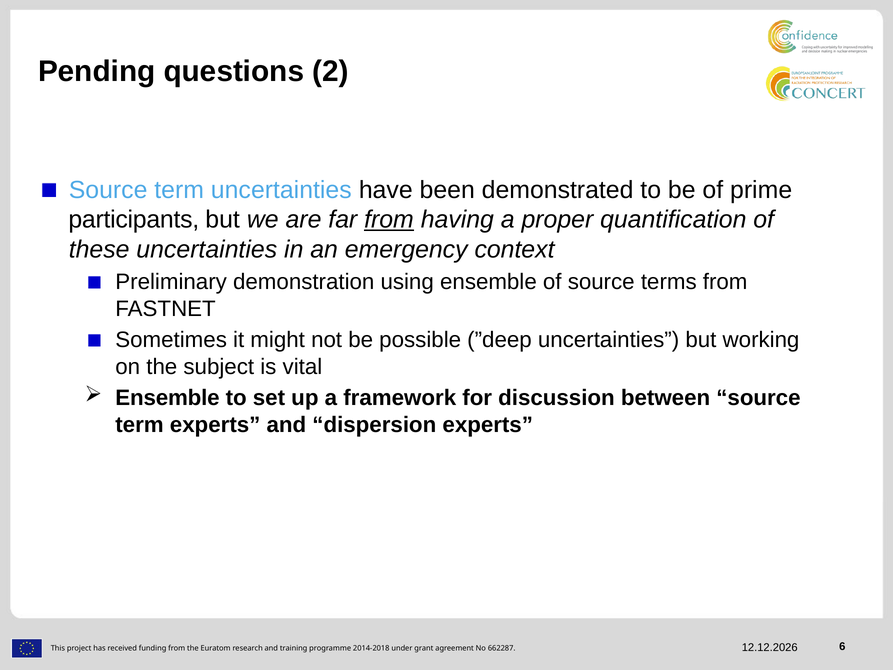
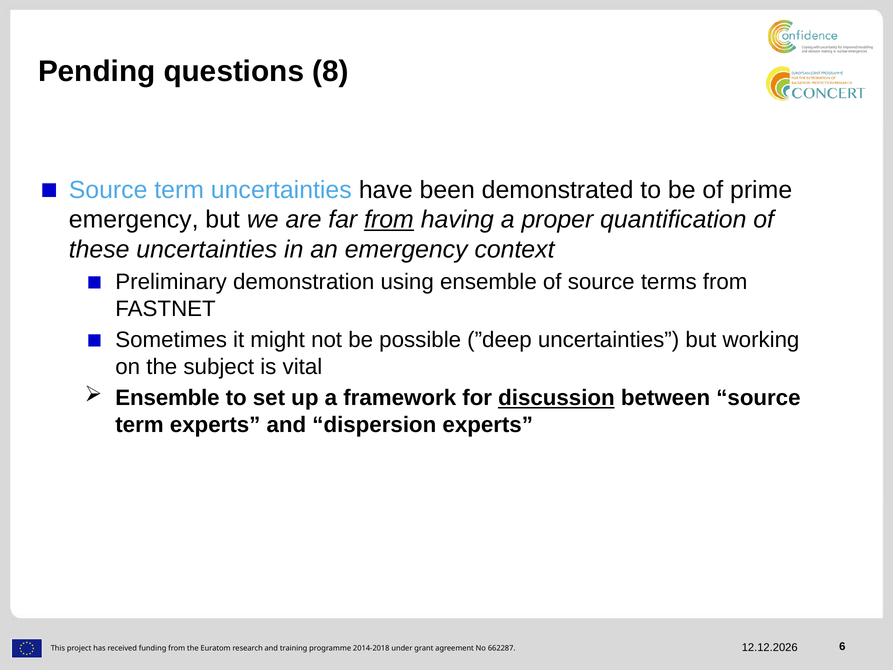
2: 2 -> 8
participants at (134, 220): participants -> emergency
discussion underline: none -> present
